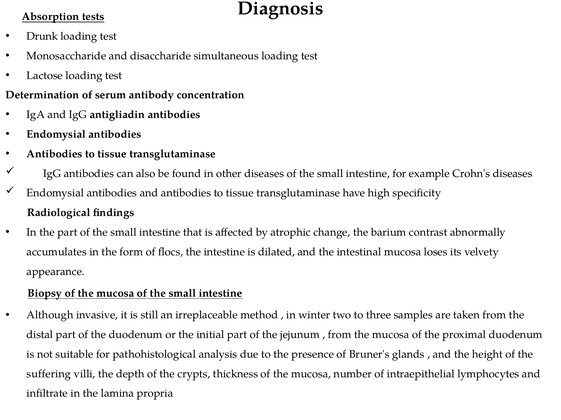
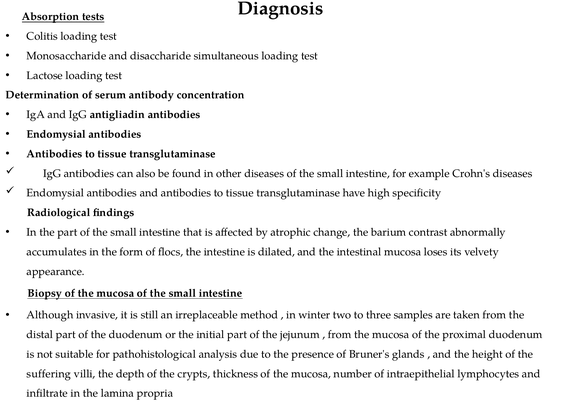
Drunk: Drunk -> Colitis
